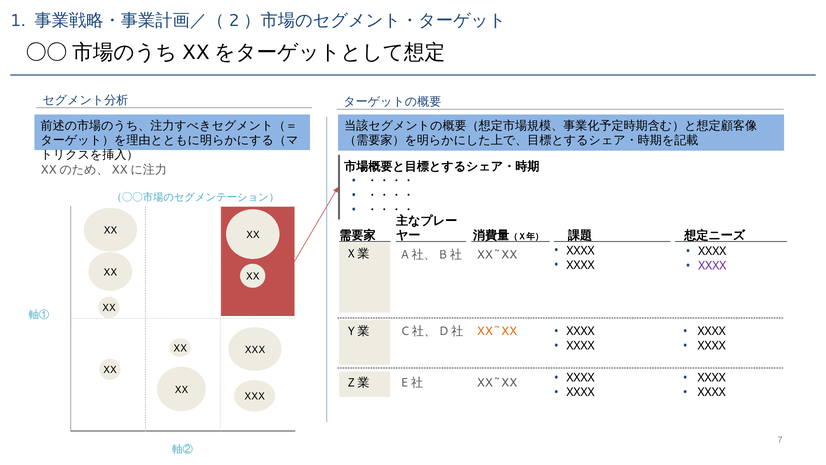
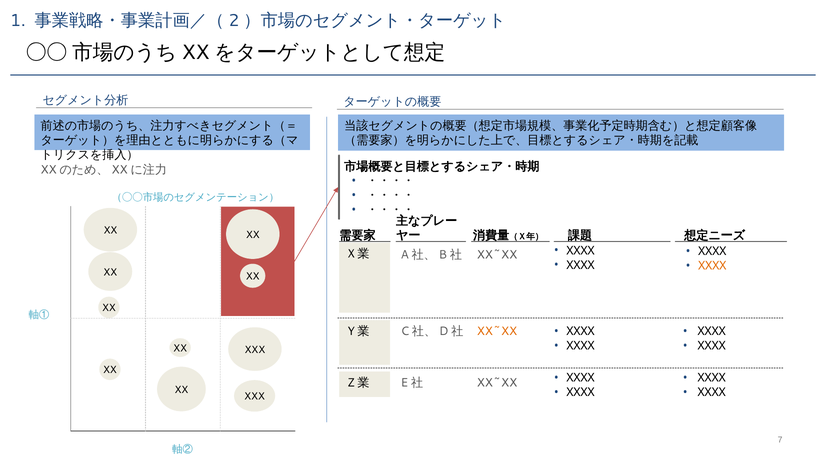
XXXX at (712, 266) colour: purple -> orange
